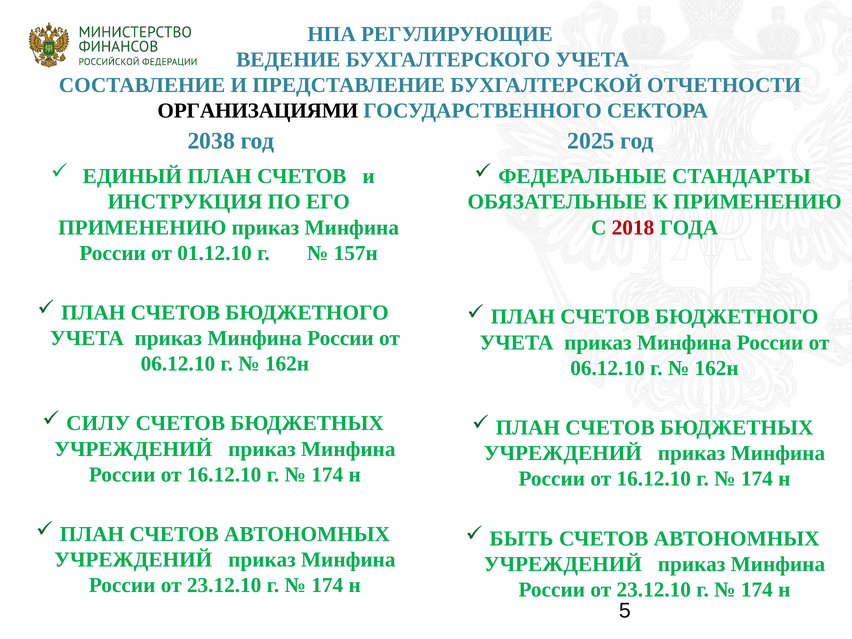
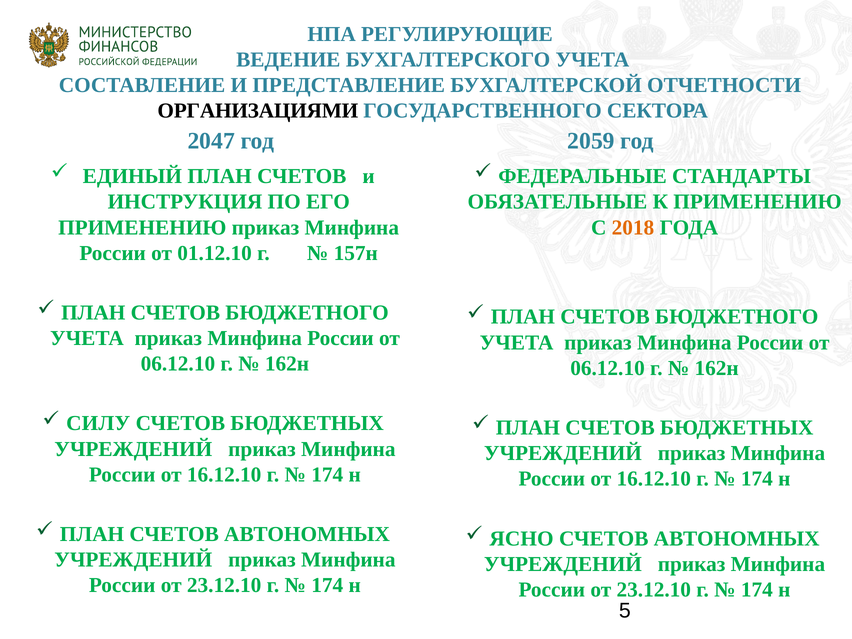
2038: 2038 -> 2047
2025: 2025 -> 2059
2018 colour: red -> orange
БЫТЬ: БЫТЬ -> ЯСНО
